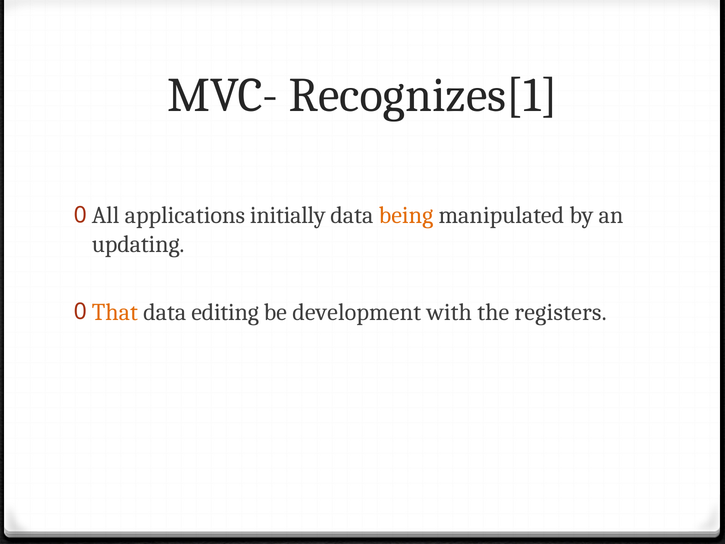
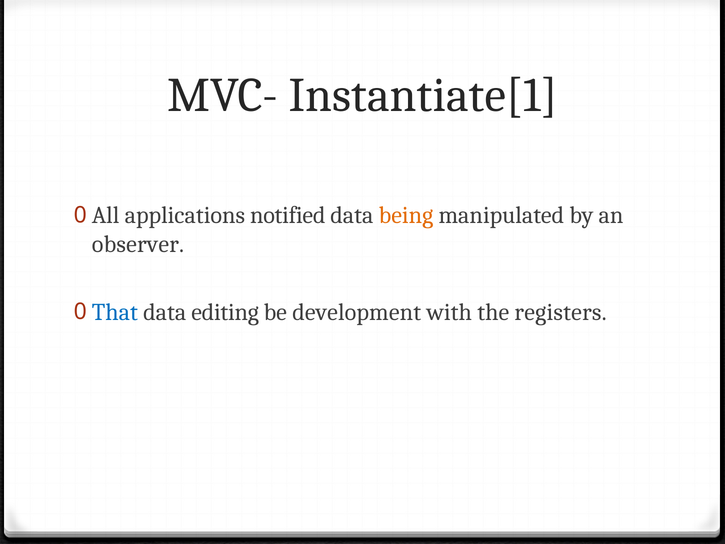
Recognizes[1: Recognizes[1 -> Instantiate[1
initially: initially -> notified
updating: updating -> observer
That colour: orange -> blue
